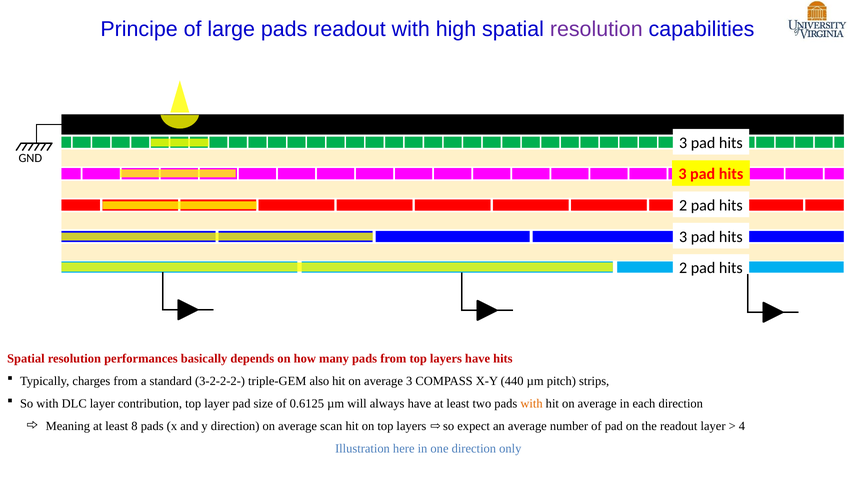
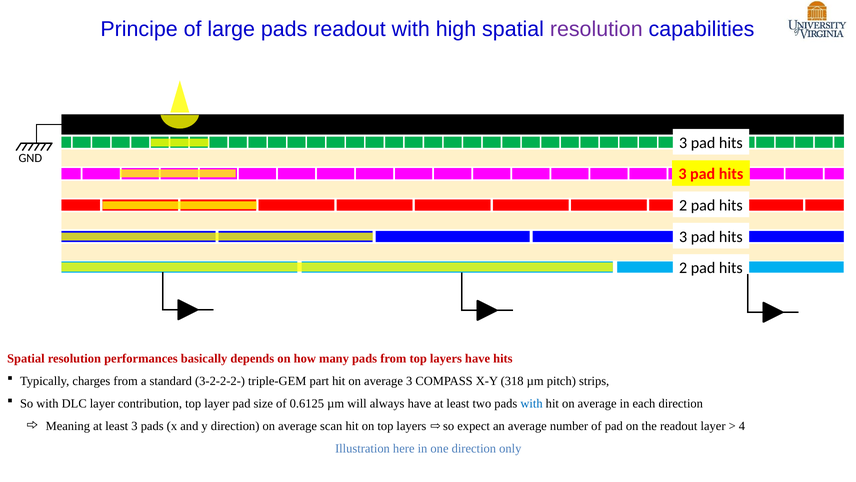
also: also -> part
440: 440 -> 318
with at (532, 403) colour: orange -> blue
least 8: 8 -> 3
